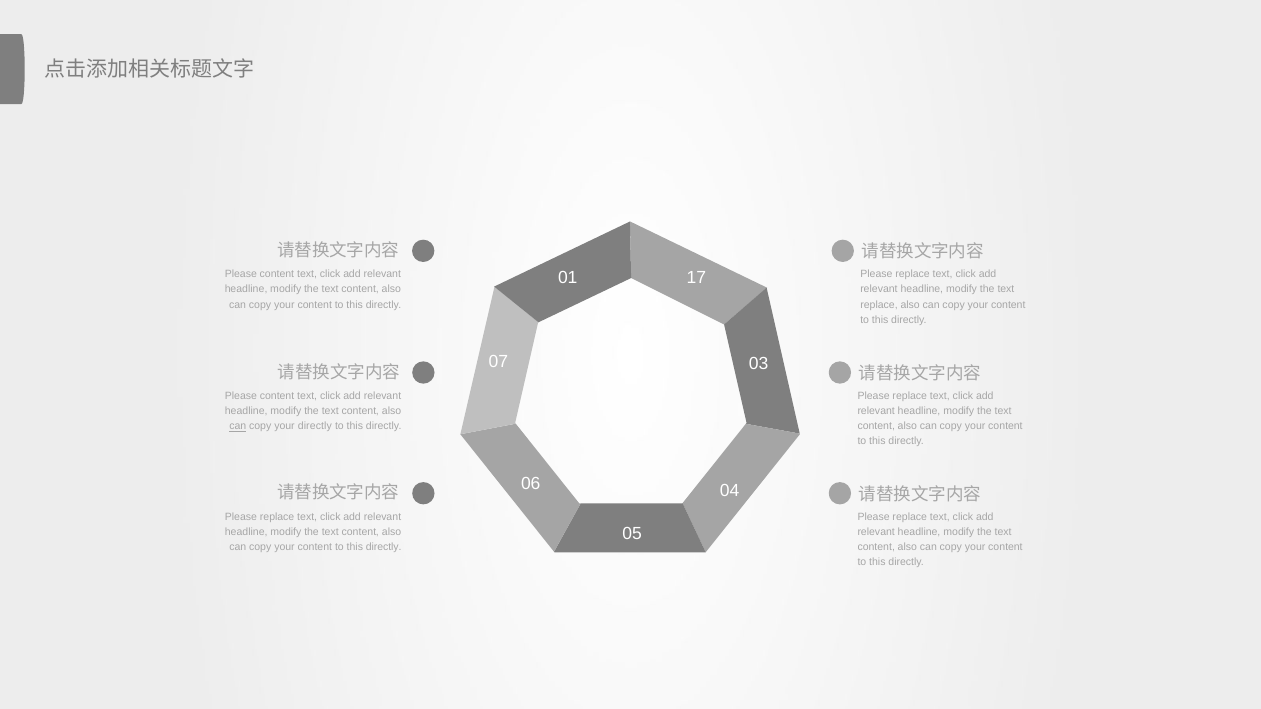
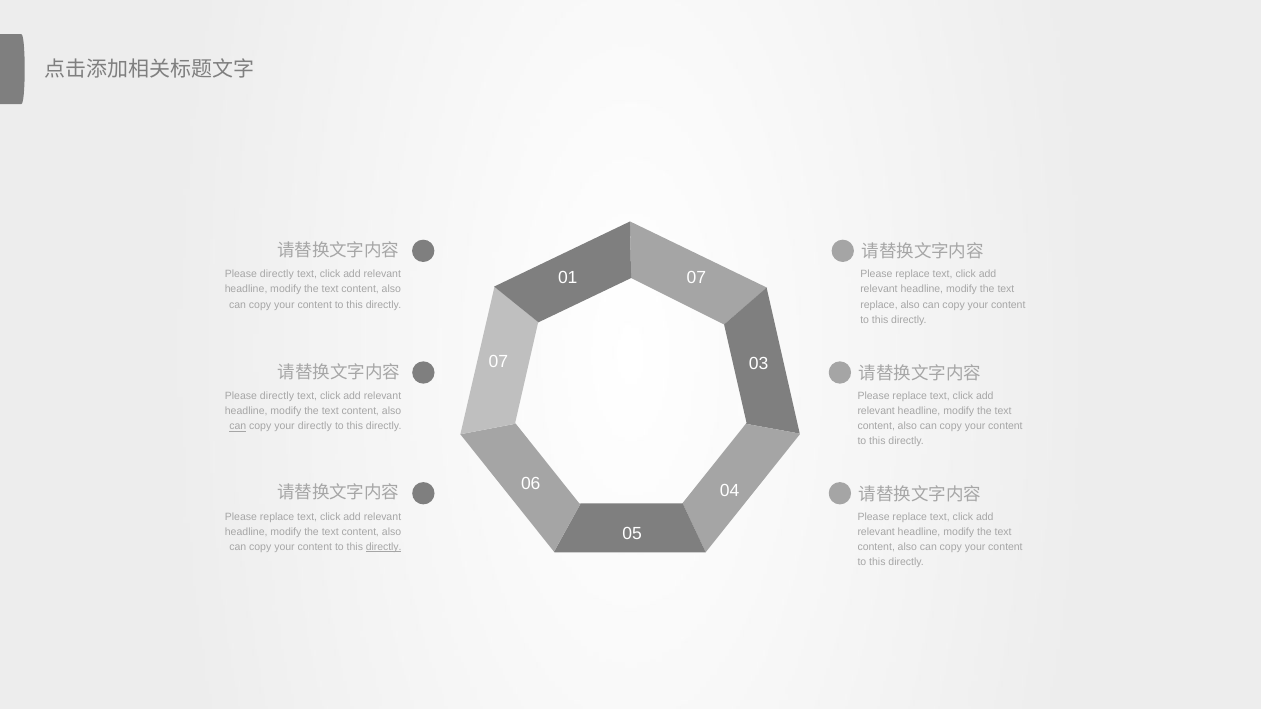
content at (277, 275): content -> directly
01 17: 17 -> 07
content at (277, 396): content -> directly
directly at (384, 547) underline: none -> present
